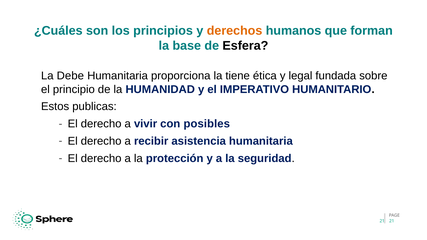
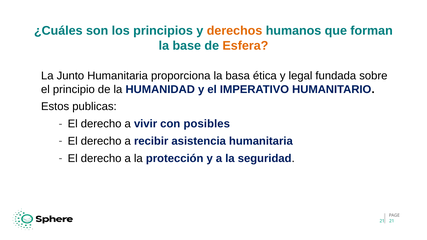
Esfera colour: black -> orange
Debe: Debe -> Junto
tiene: tiene -> basa
